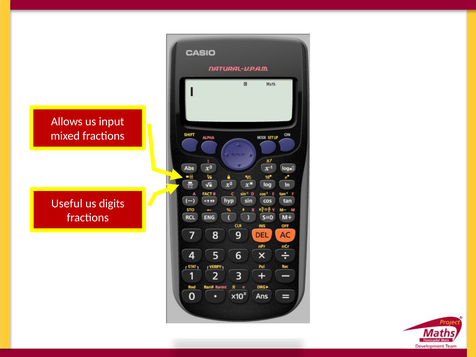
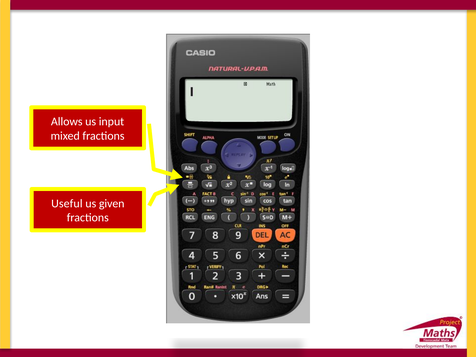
digits: digits -> given
